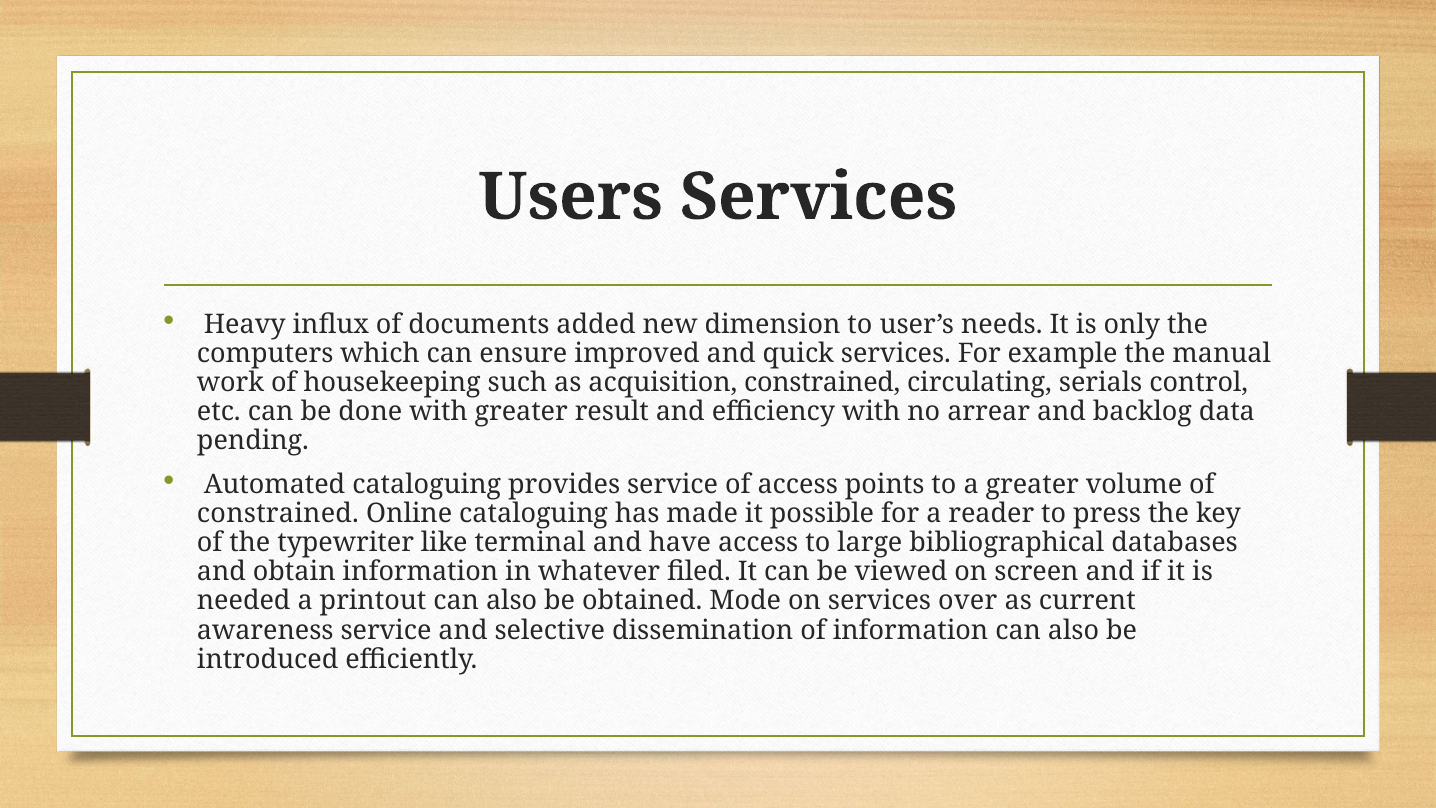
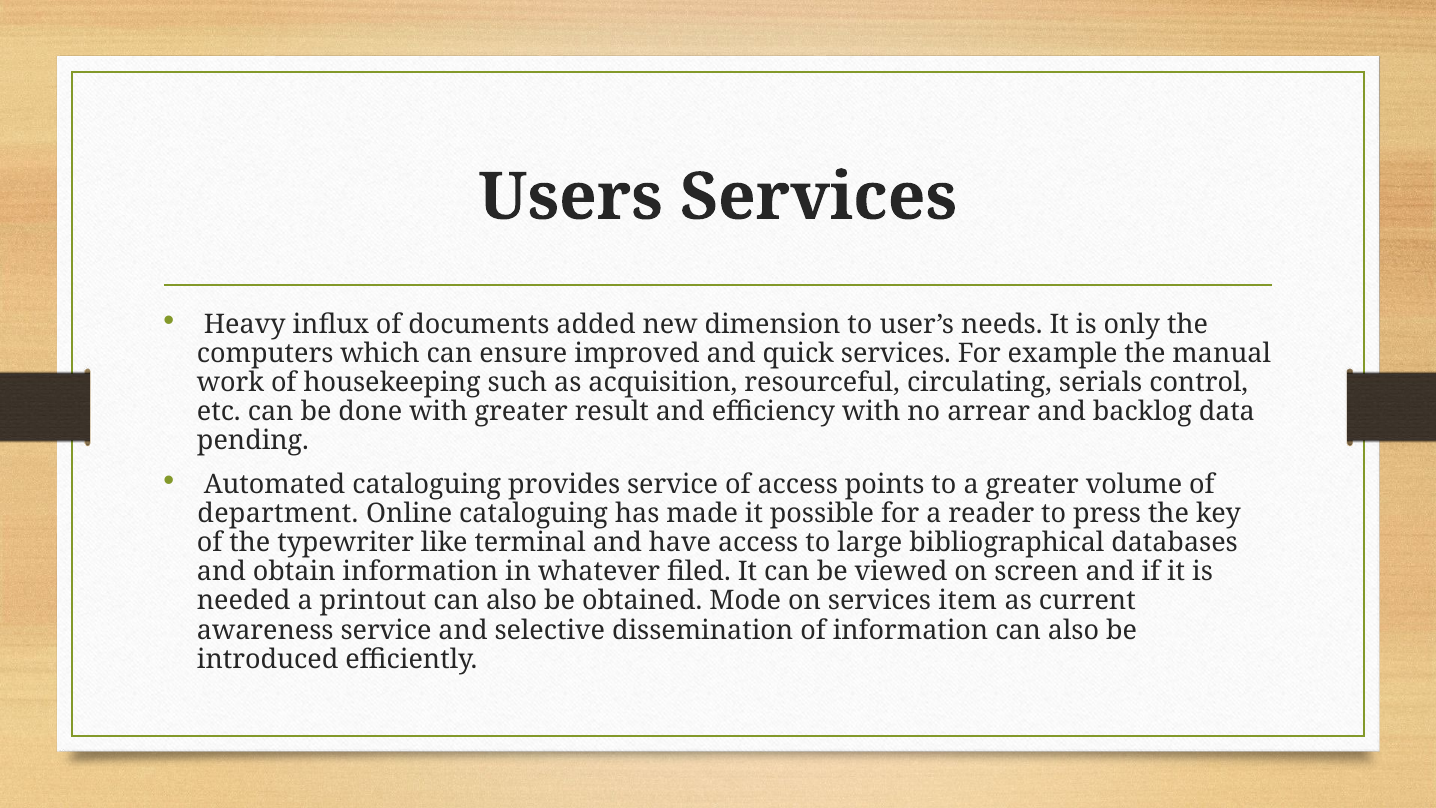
acquisition constrained: constrained -> resourceful
constrained at (278, 514): constrained -> department
over: over -> item
